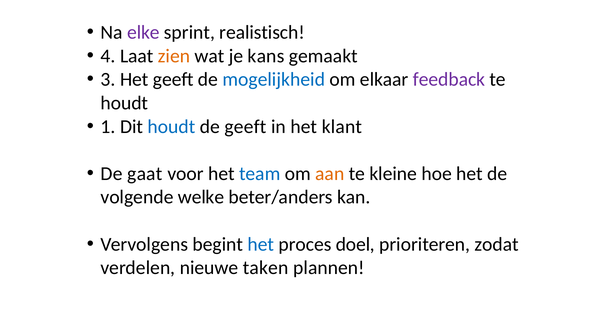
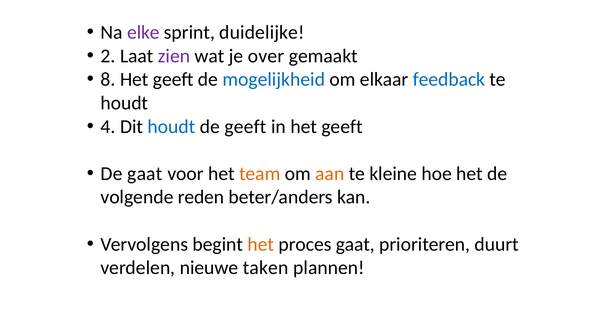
realistisch: realistisch -> duidelijke
4: 4 -> 2
zien colour: orange -> purple
kans: kans -> over
3: 3 -> 8
feedback colour: purple -> blue
1: 1 -> 4
in het klant: klant -> geeft
team colour: blue -> orange
welke: welke -> reden
het at (261, 244) colour: blue -> orange
proces doel: doel -> gaat
zodat: zodat -> duurt
